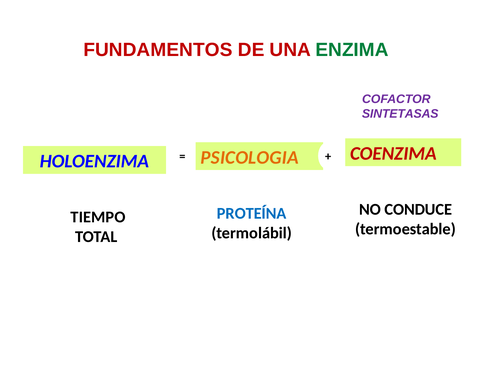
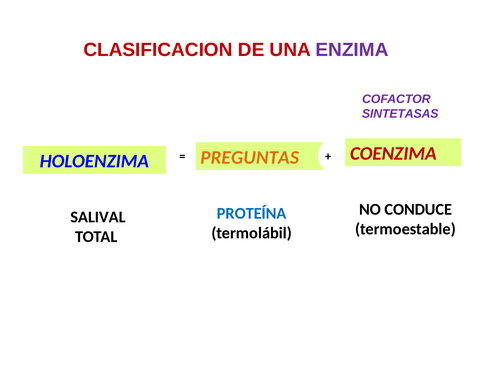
FUNDAMENTOS: FUNDAMENTOS -> CLASIFICACION
ENZIMA colour: green -> purple
PSICOLOGIA: PSICOLOGIA -> PREGUNTAS
TIEMPO: TIEMPO -> SALIVAL
